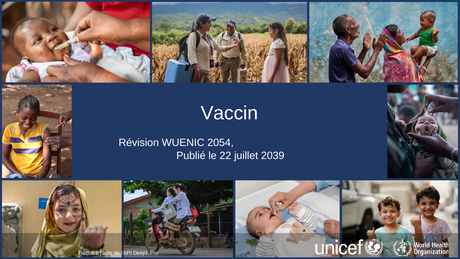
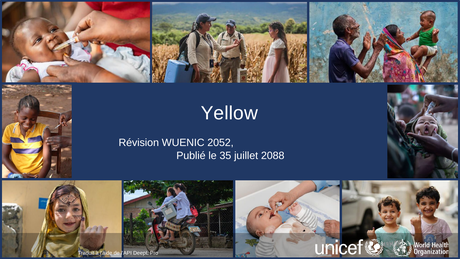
Vaccin: Vaccin -> Yellow
2054: 2054 -> 2052
22: 22 -> 35
2039: 2039 -> 2088
